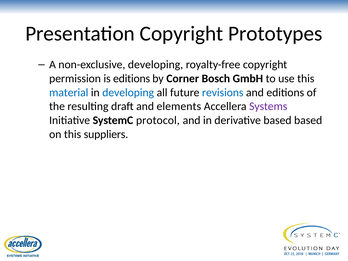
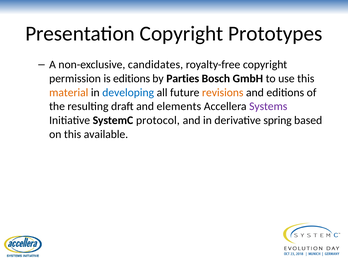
non-exclusive developing: developing -> candidates
Corner: Corner -> Parties
material colour: blue -> orange
revisions colour: blue -> orange
derivative based: based -> spring
suppliers: suppliers -> available
